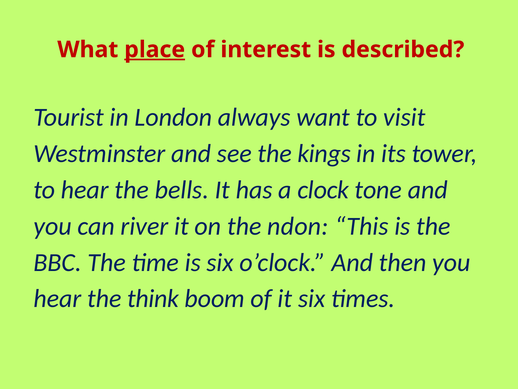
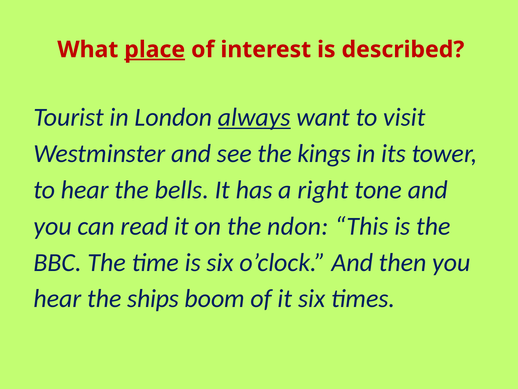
always underline: none -> present
clock: clock -> right
river: river -> read
think: think -> ships
